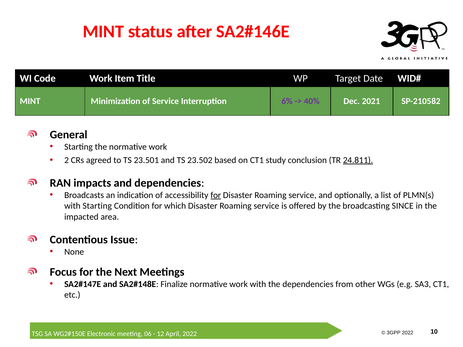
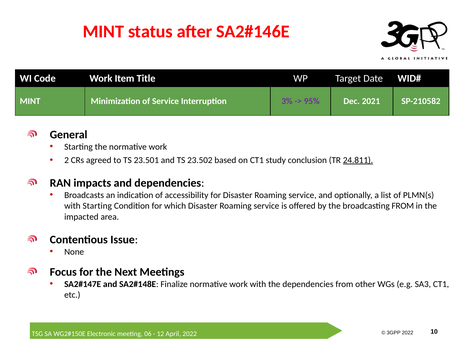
6%: 6% -> 3%
40%: 40% -> 95%
for at (216, 195) underline: present -> none
broadcasting SINCE: SINCE -> FROM
